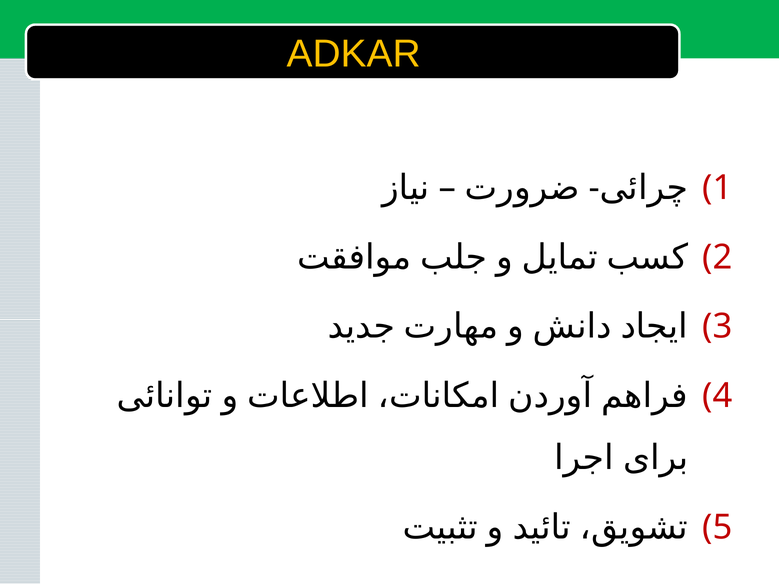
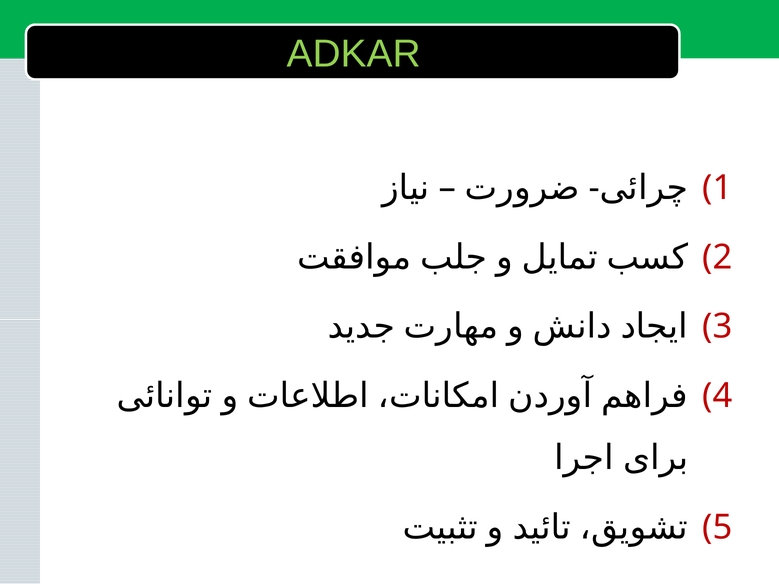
ADKAR colour: yellow -> light green
